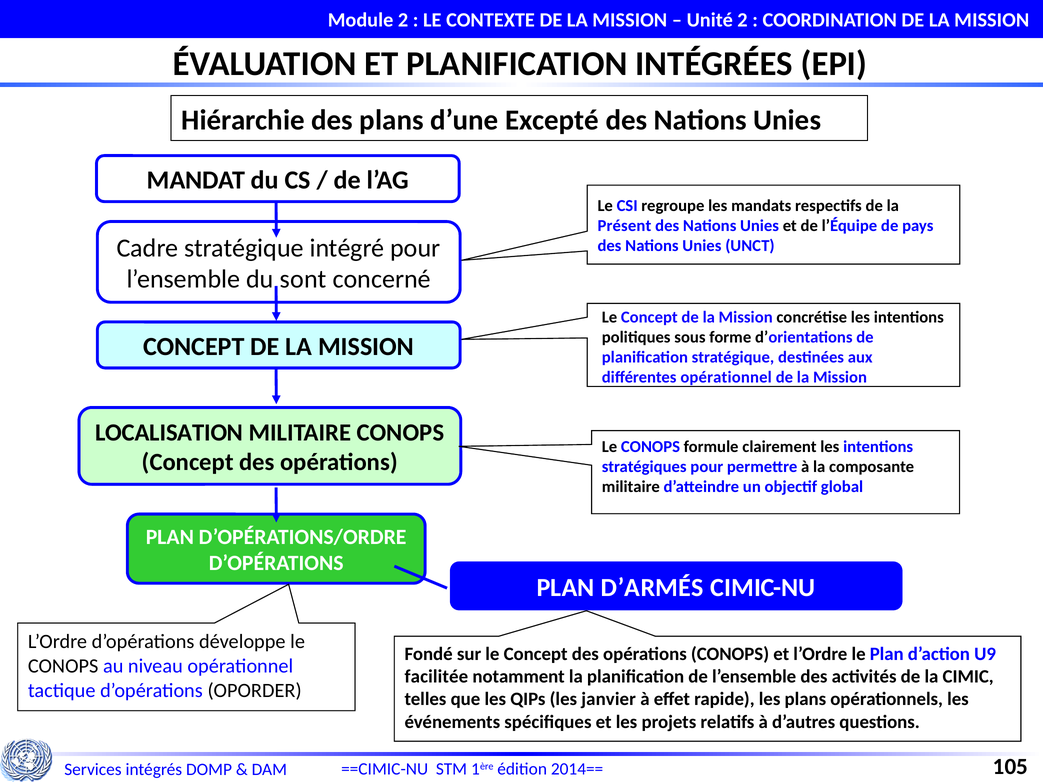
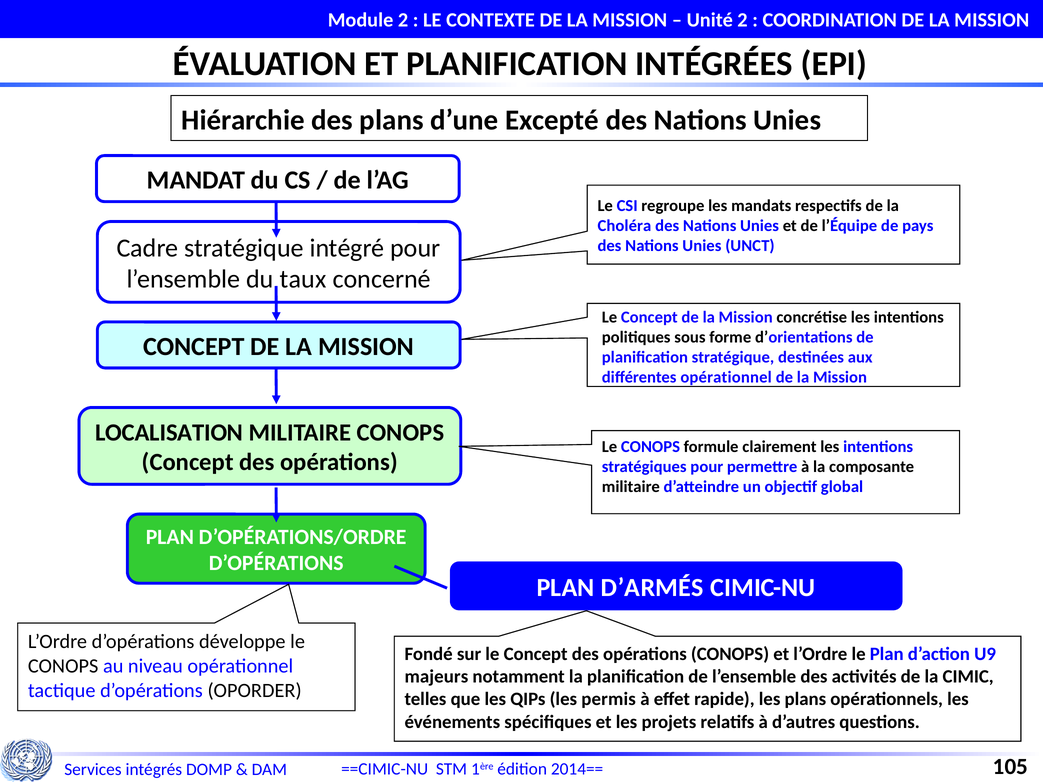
Présent: Présent -> Choléra
sont: sont -> taux
facilitée: facilitée -> majeurs
janvier: janvier -> permis
